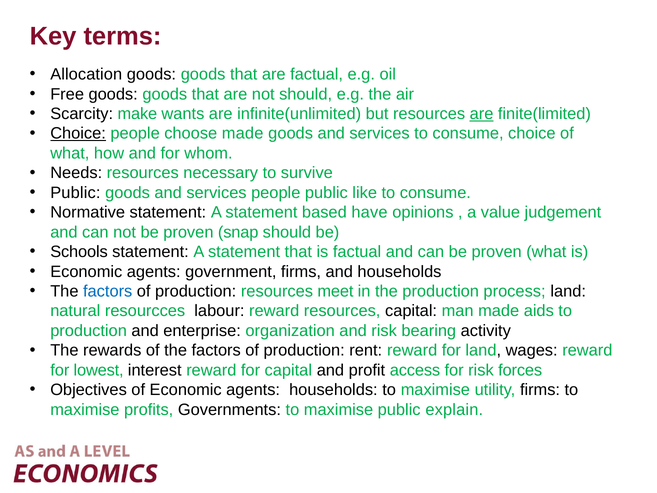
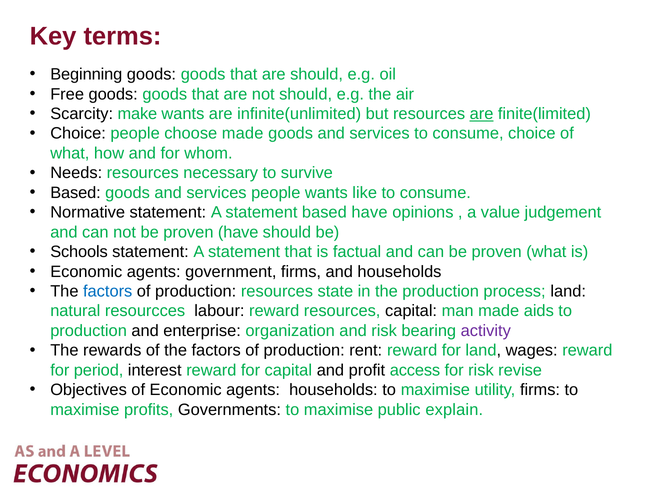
Allocation: Allocation -> Beginning
are factual: factual -> should
Choice at (78, 133) underline: present -> none
Public at (75, 193): Public -> Based
people public: public -> wants
proven snap: snap -> have
meet: meet -> state
activity colour: black -> purple
lowest: lowest -> period
forces: forces -> revise
